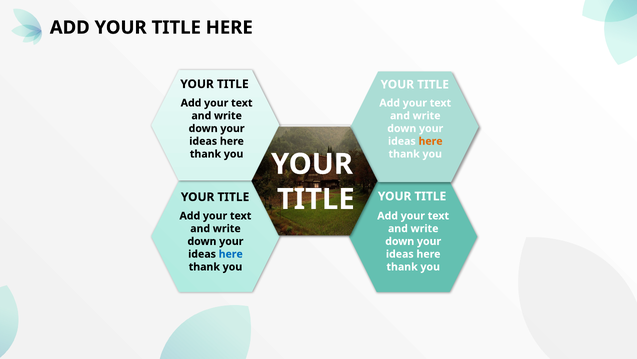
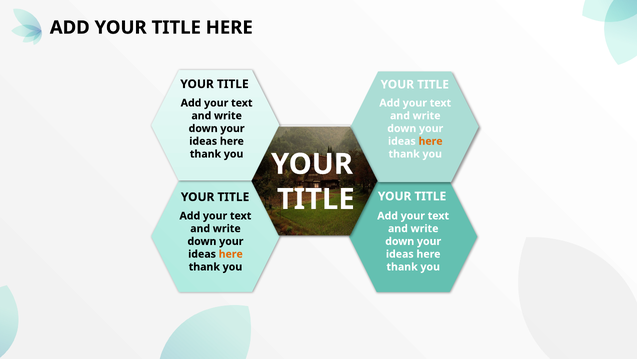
here at (231, 254) colour: blue -> orange
